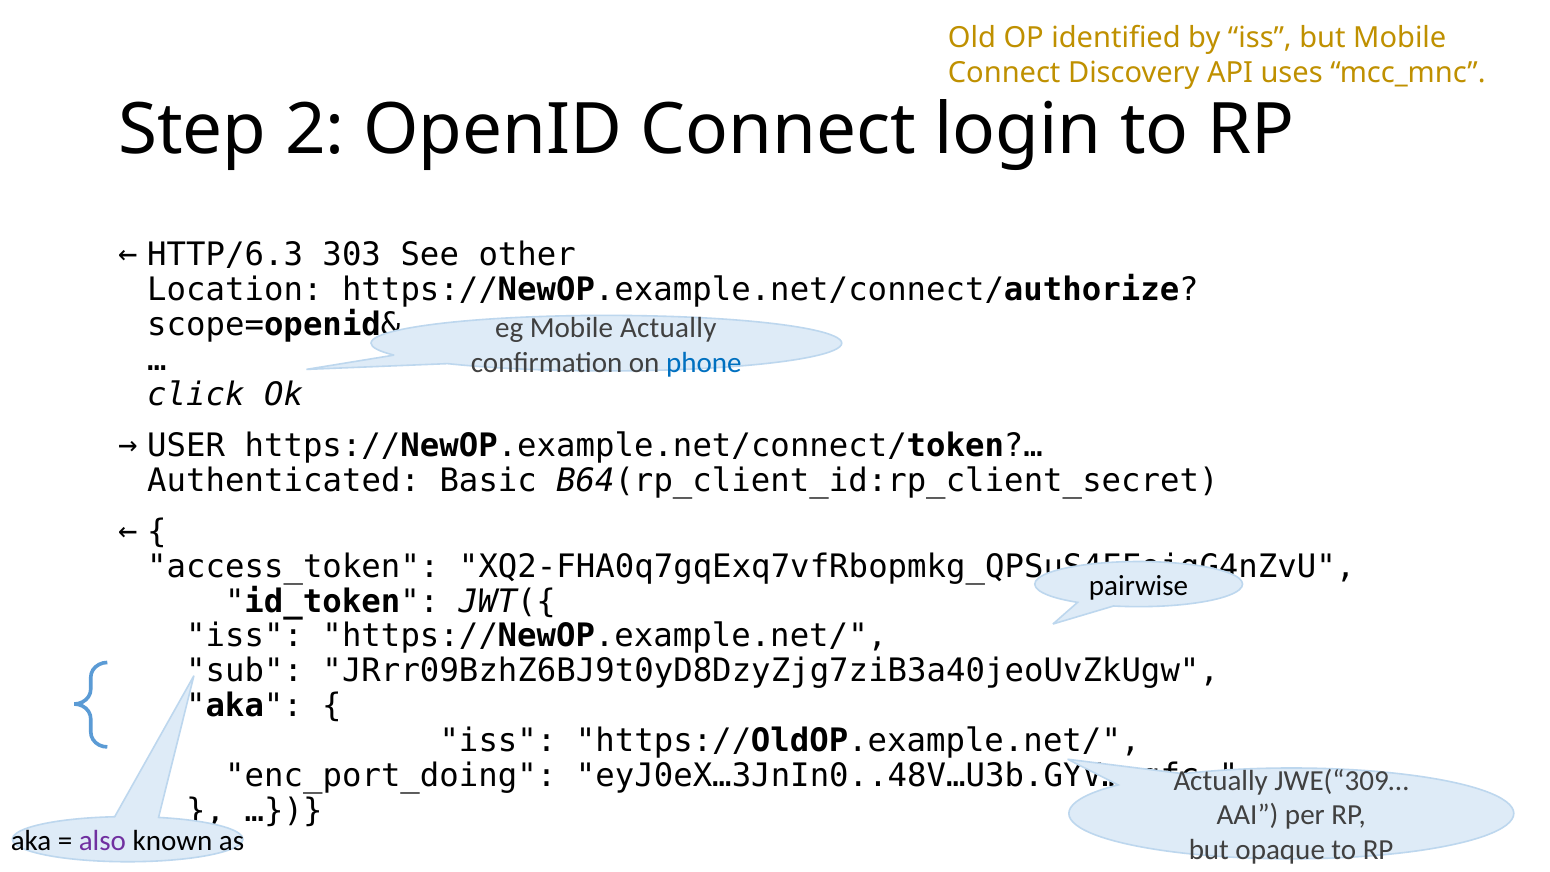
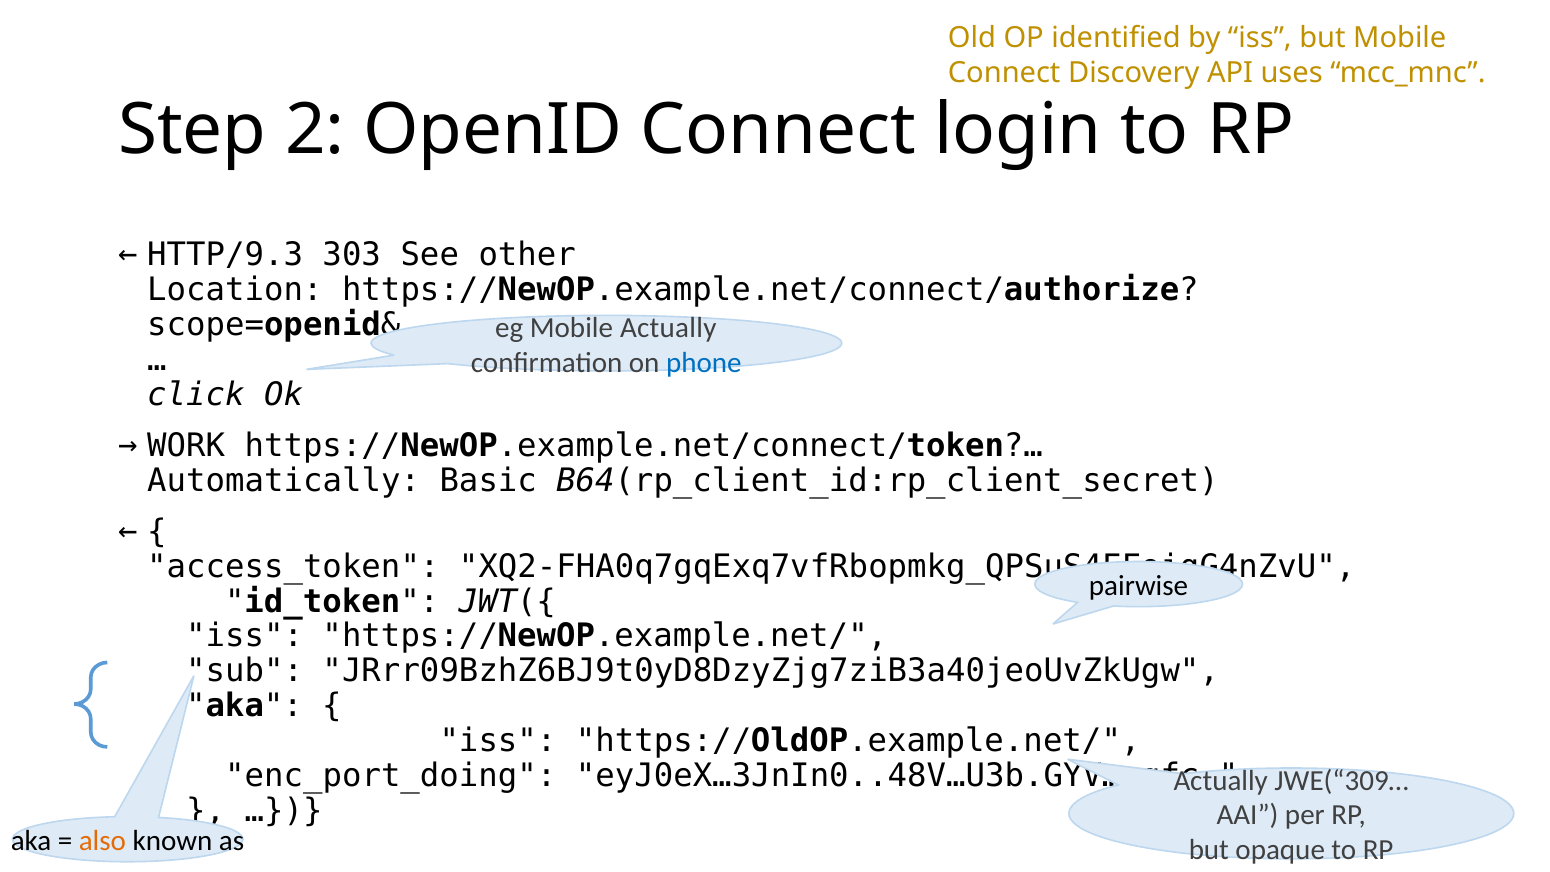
HTTP/6.3: HTTP/6.3 -> HTTP/9.3
USER: USER -> WORK
Authenticated: Authenticated -> Automatically
also colour: purple -> orange
